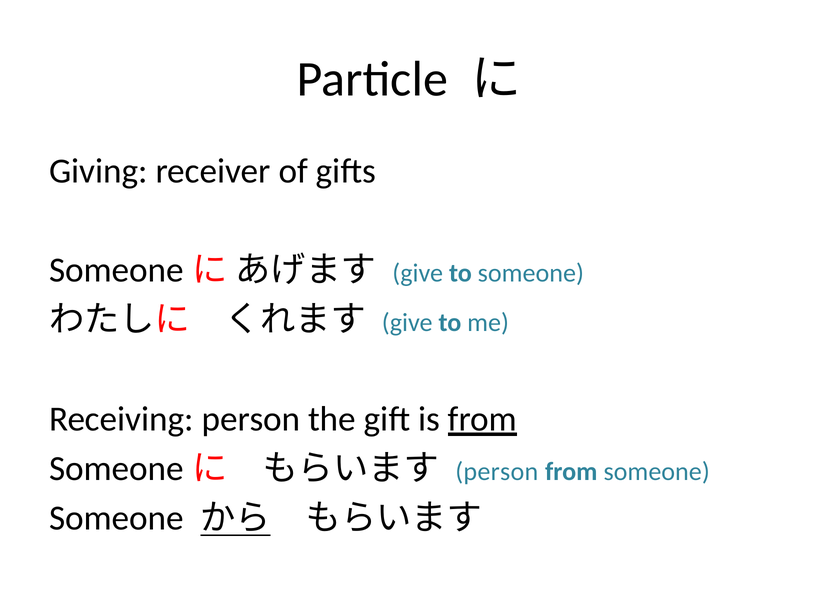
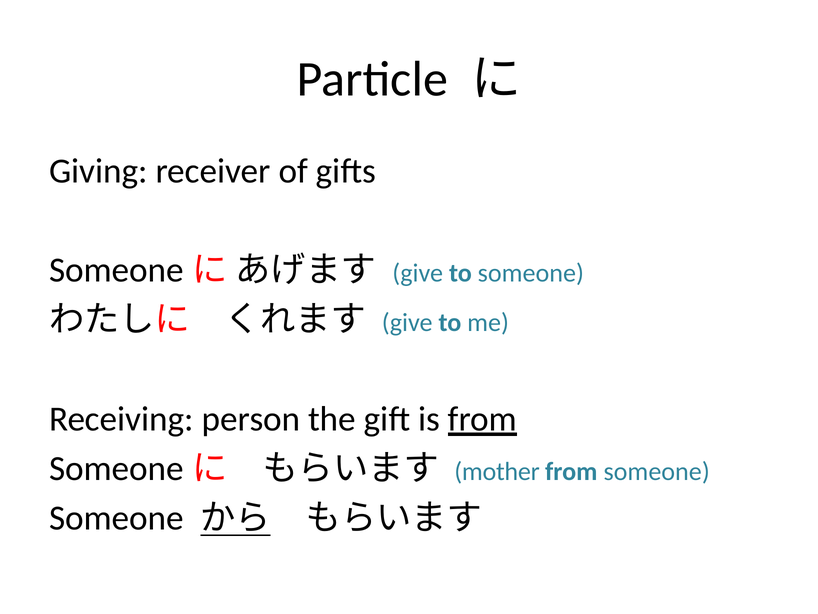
person at (497, 471): person -> mother
